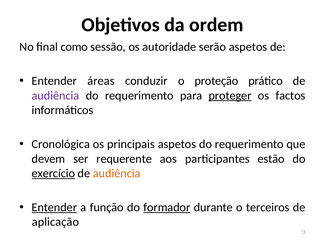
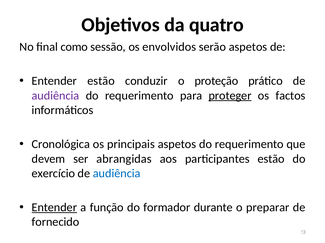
ordem: ordem -> quatro
autoridade: autoridade -> envolvidos
Entender áreas: áreas -> estão
requerente: requerente -> abrangidas
exercício underline: present -> none
audiência at (117, 174) colour: orange -> blue
formador underline: present -> none
terceiros: terceiros -> preparar
aplicação: aplicação -> fornecido
